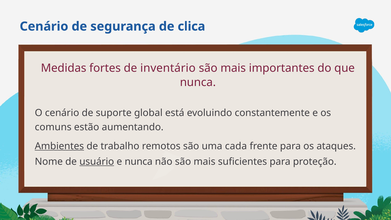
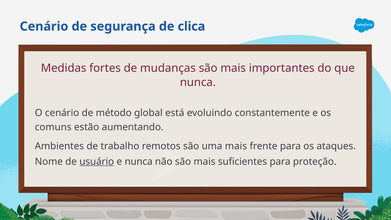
inventário: inventário -> mudanças
suporte: suporte -> método
Ambientes underline: present -> none
uma cada: cada -> mais
